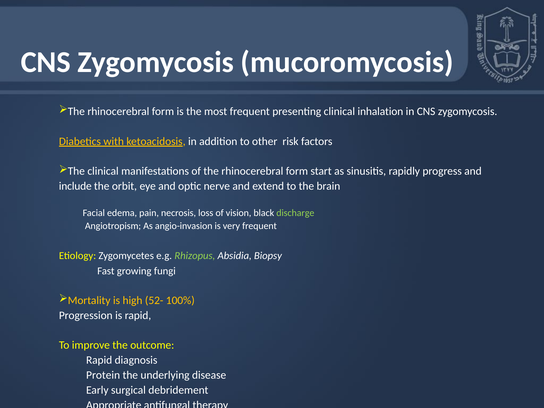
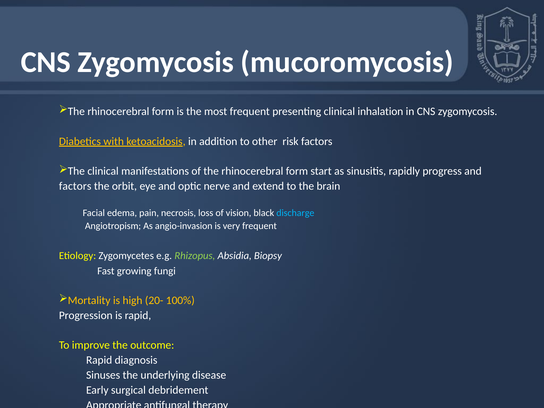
include at (75, 186): include -> factors
discharge colour: light green -> light blue
52-: 52- -> 20-
Protein: Protein -> Sinuses
